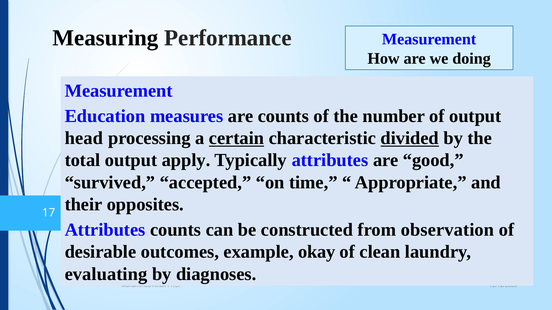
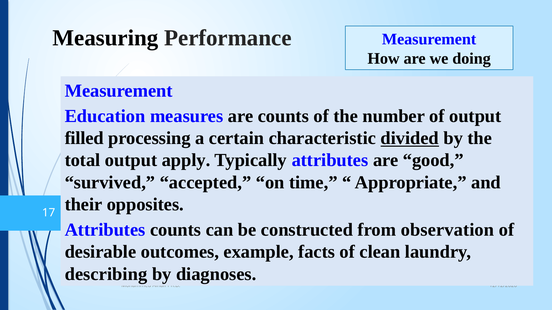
head: head -> filled
certain underline: present -> none
okay: okay -> facts
evaluating: evaluating -> describing
